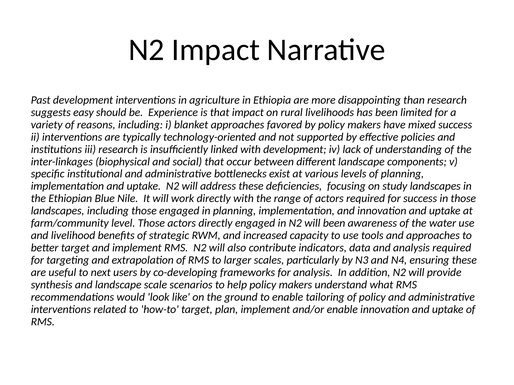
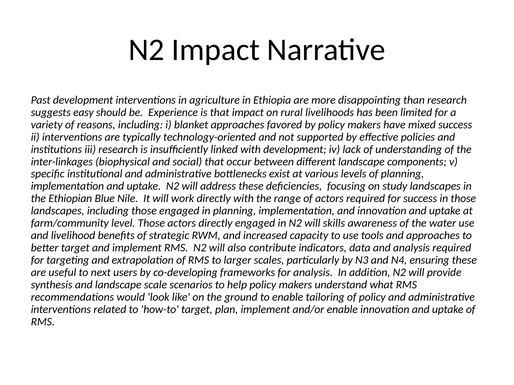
will been: been -> skills
